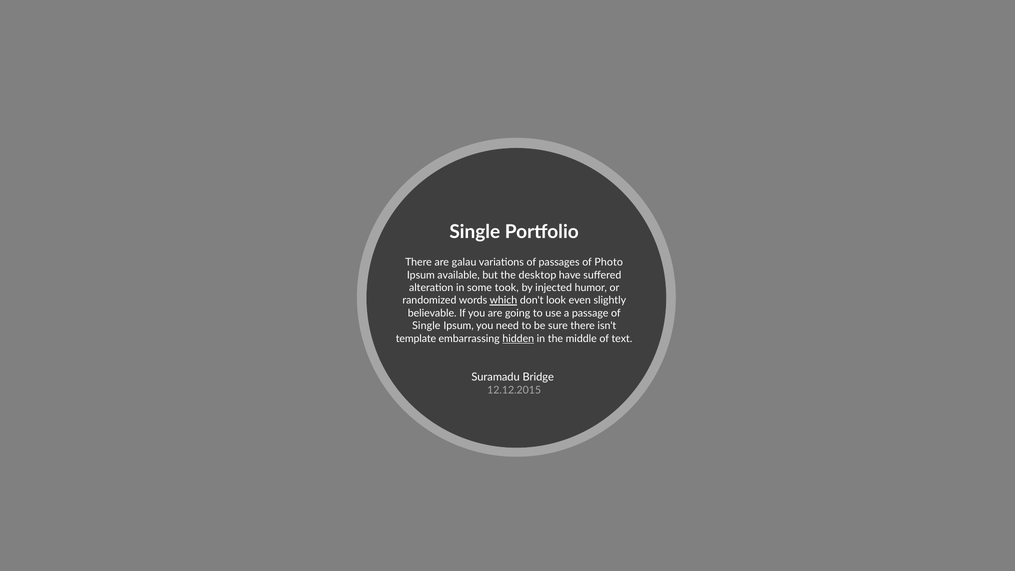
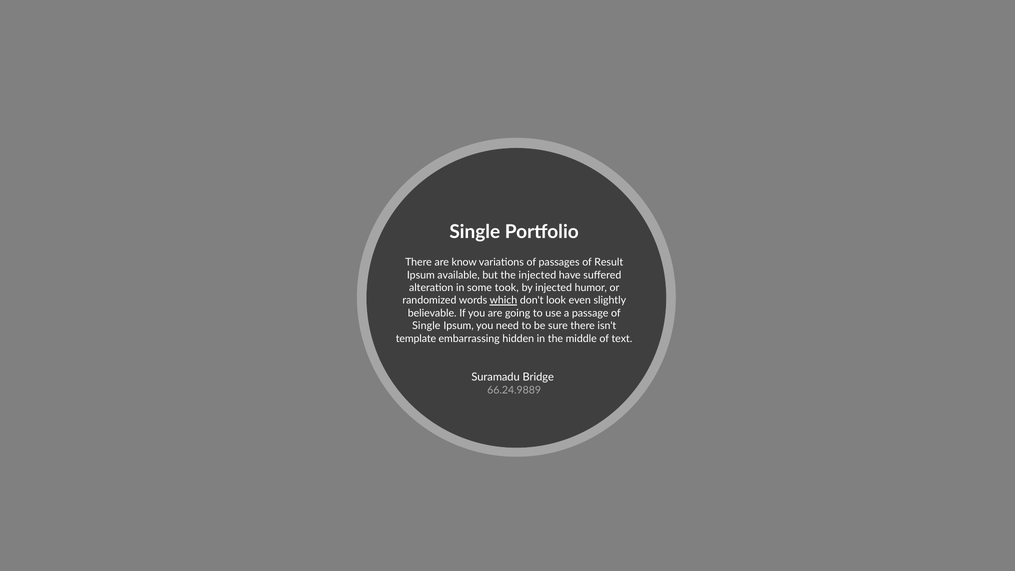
galau: galau -> know
Photo: Photo -> Result
the desktop: desktop -> injected
hidden underline: present -> none
12.12.2015: 12.12.2015 -> 66.24.9889
